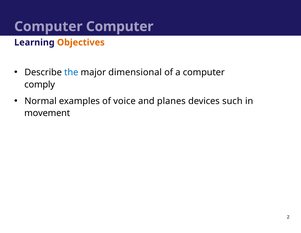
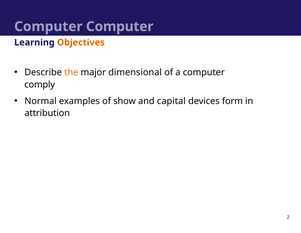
the colour: blue -> orange
voice: voice -> show
planes: planes -> capital
such: such -> form
movement: movement -> attribution
